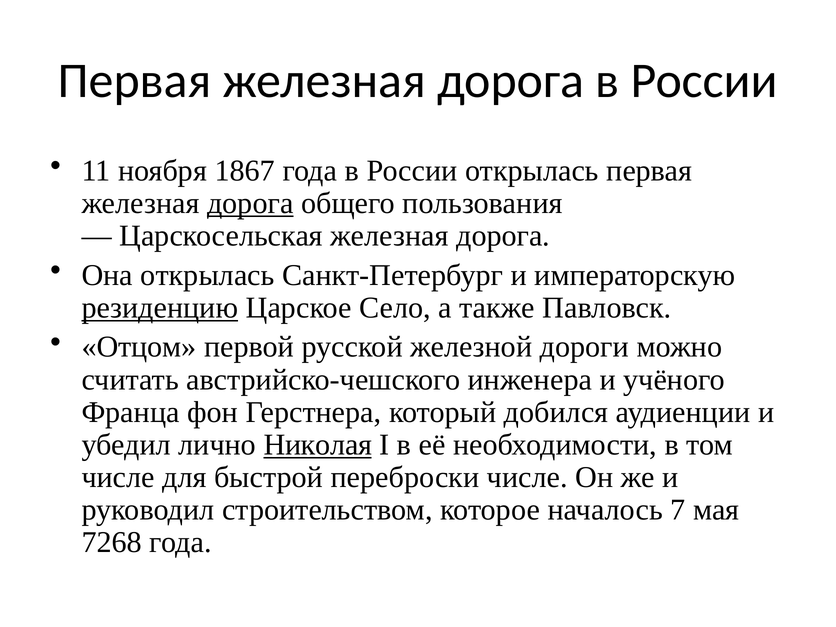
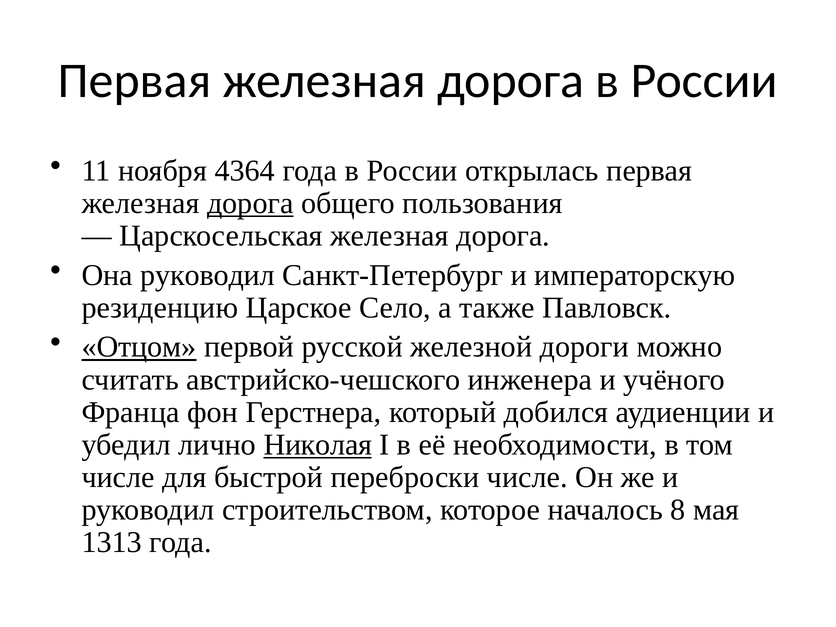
1867: 1867 -> 4364
Она открылась: открылась -> руководил
резиденцию underline: present -> none
Отцом underline: none -> present
7: 7 -> 8
7268: 7268 -> 1313
